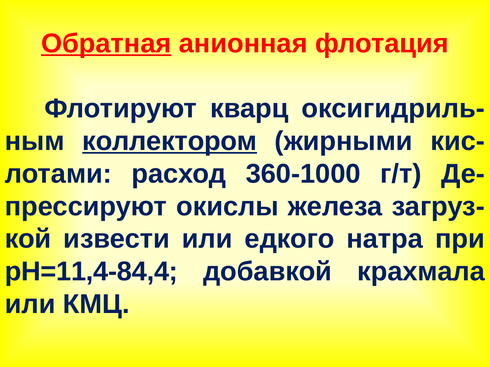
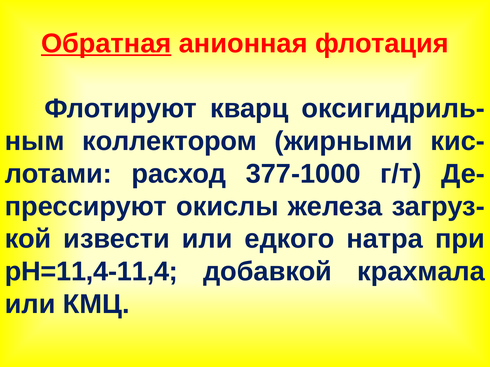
коллектором underline: present -> none
360-1000: 360-1000 -> 377-1000
рН=11,4-84,4: рН=11,4-84,4 -> рН=11,4-11,4
